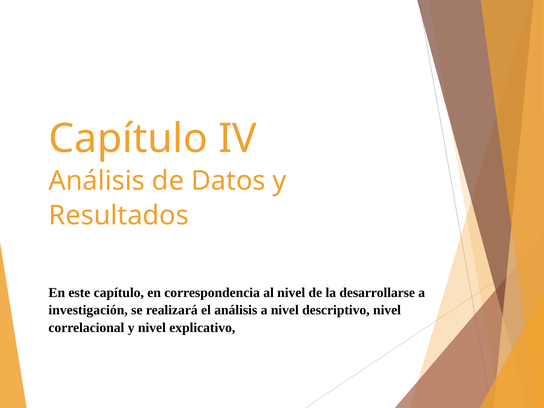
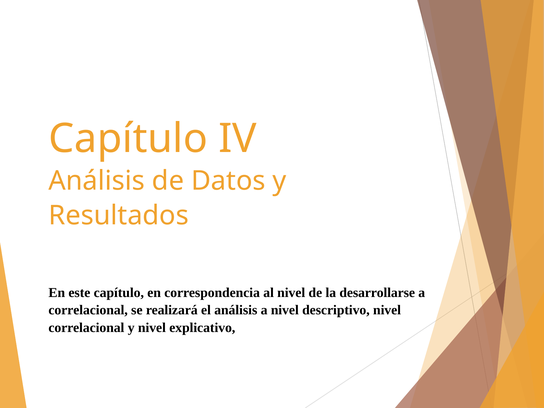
investigación at (88, 310): investigación -> correlacional
